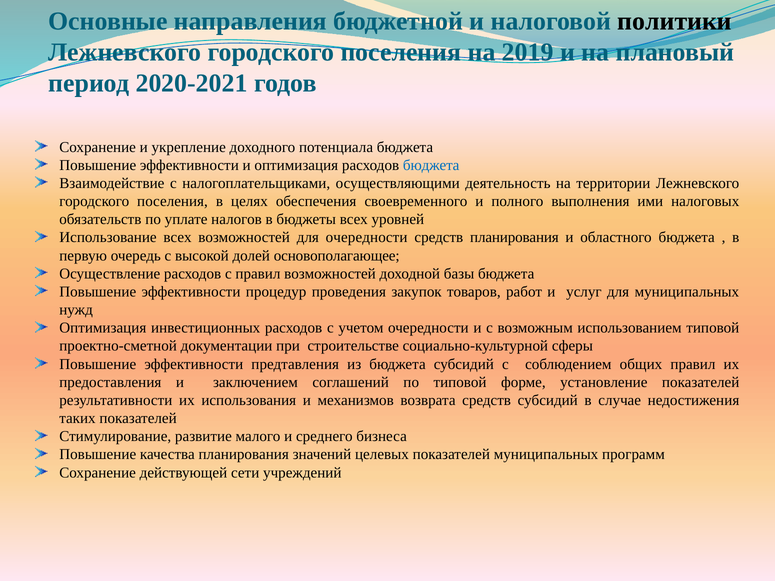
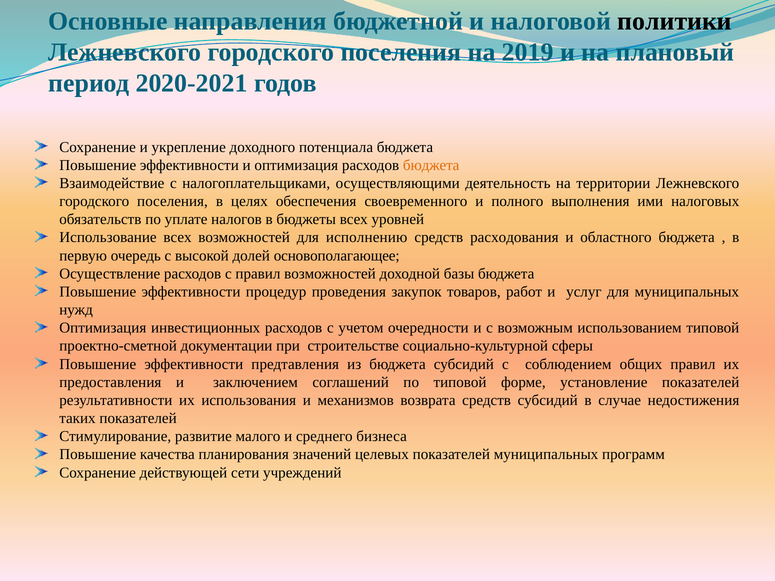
бюджета at (431, 165) colour: blue -> orange
для очередности: очередности -> исполнению
средств планирования: планирования -> расходования
